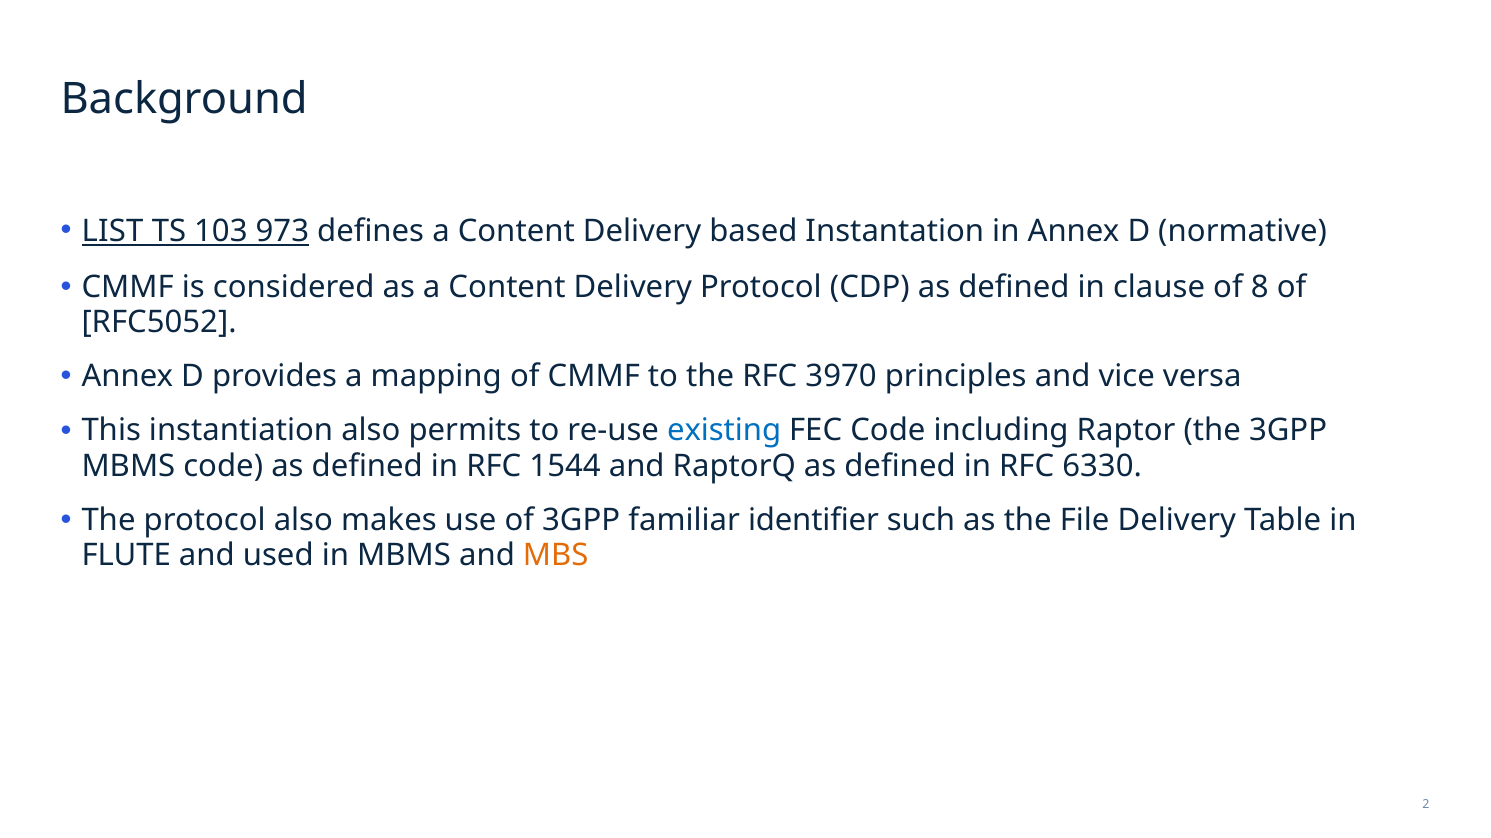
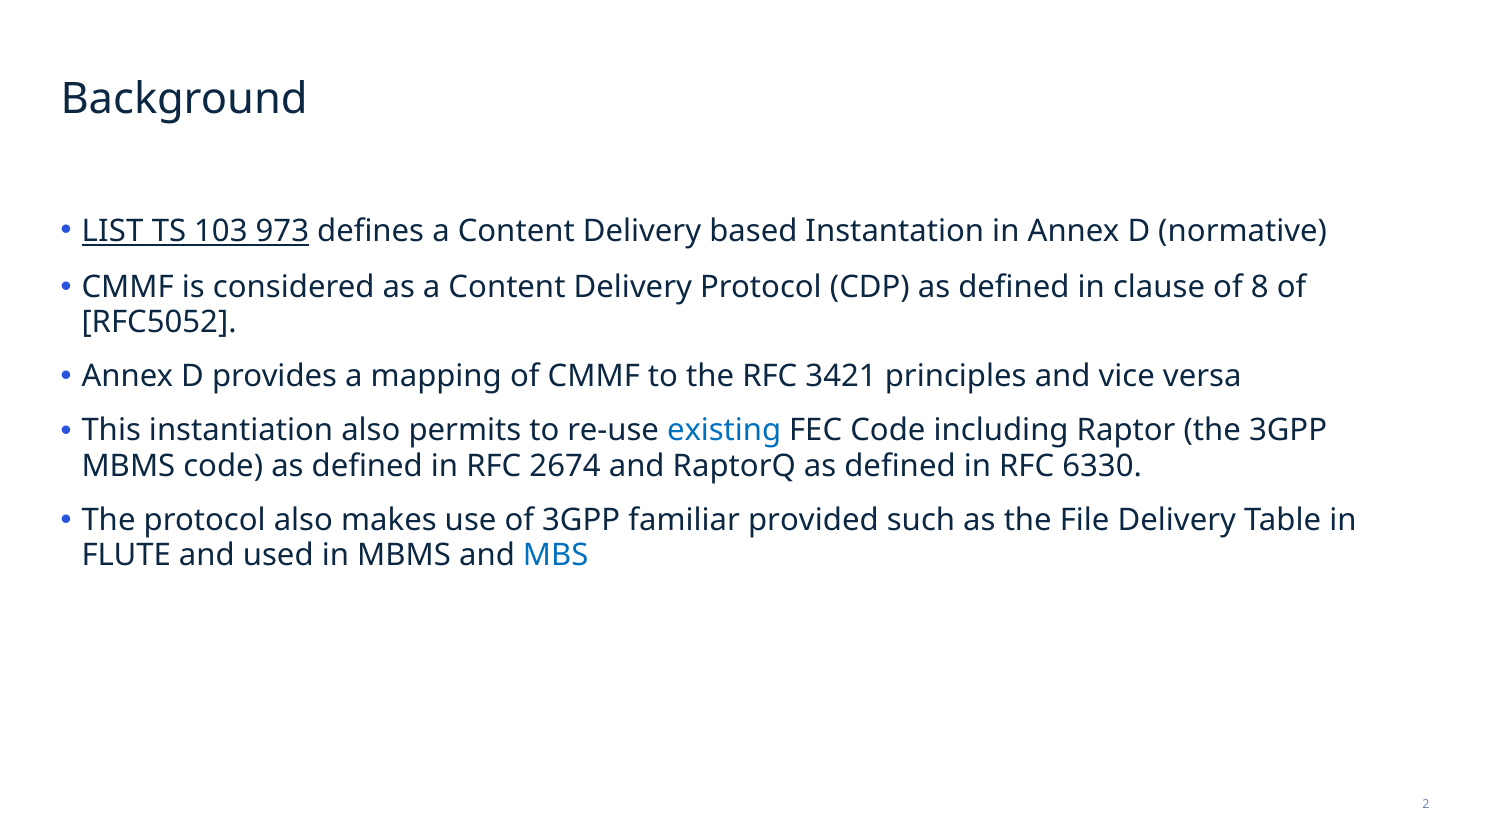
3970: 3970 -> 3421
1544: 1544 -> 2674
identifier: identifier -> provided
MBS colour: orange -> blue
